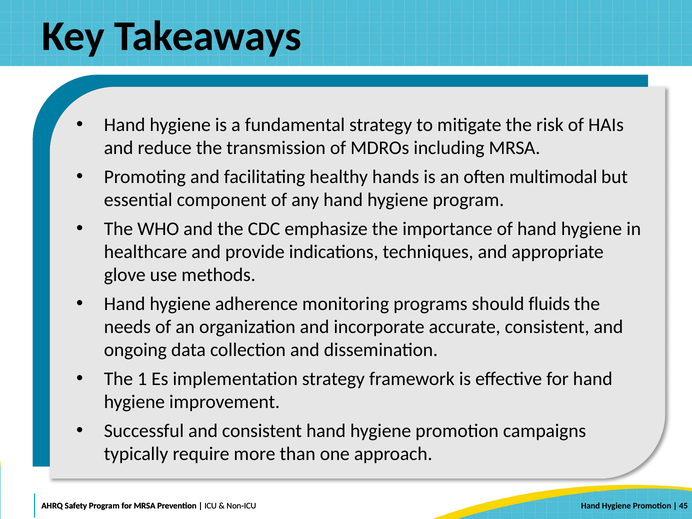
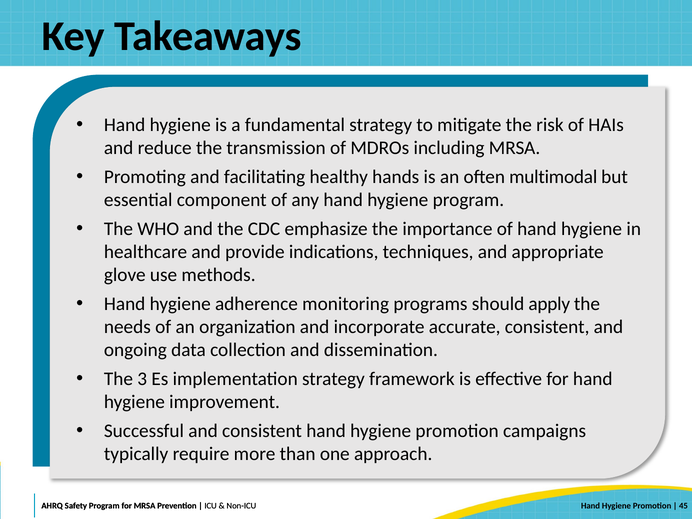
fluids: fluids -> apply
1: 1 -> 3
